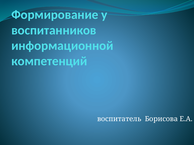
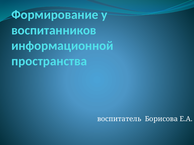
компетенций: компетенций -> пространства
